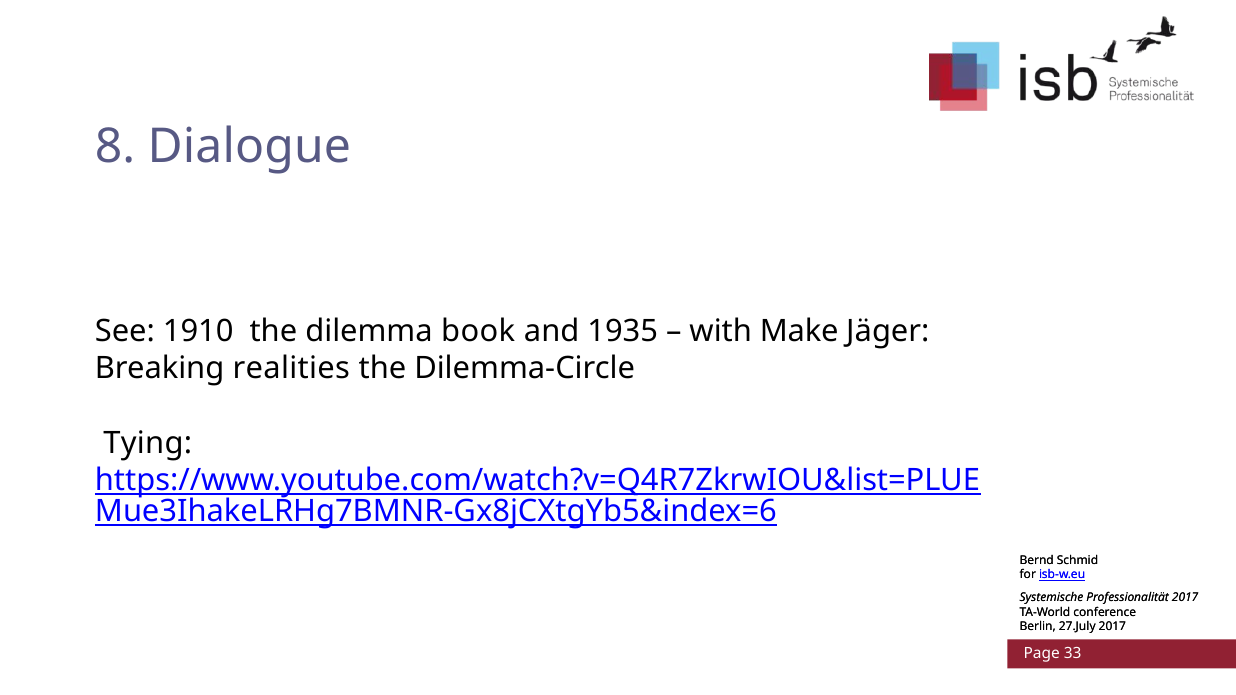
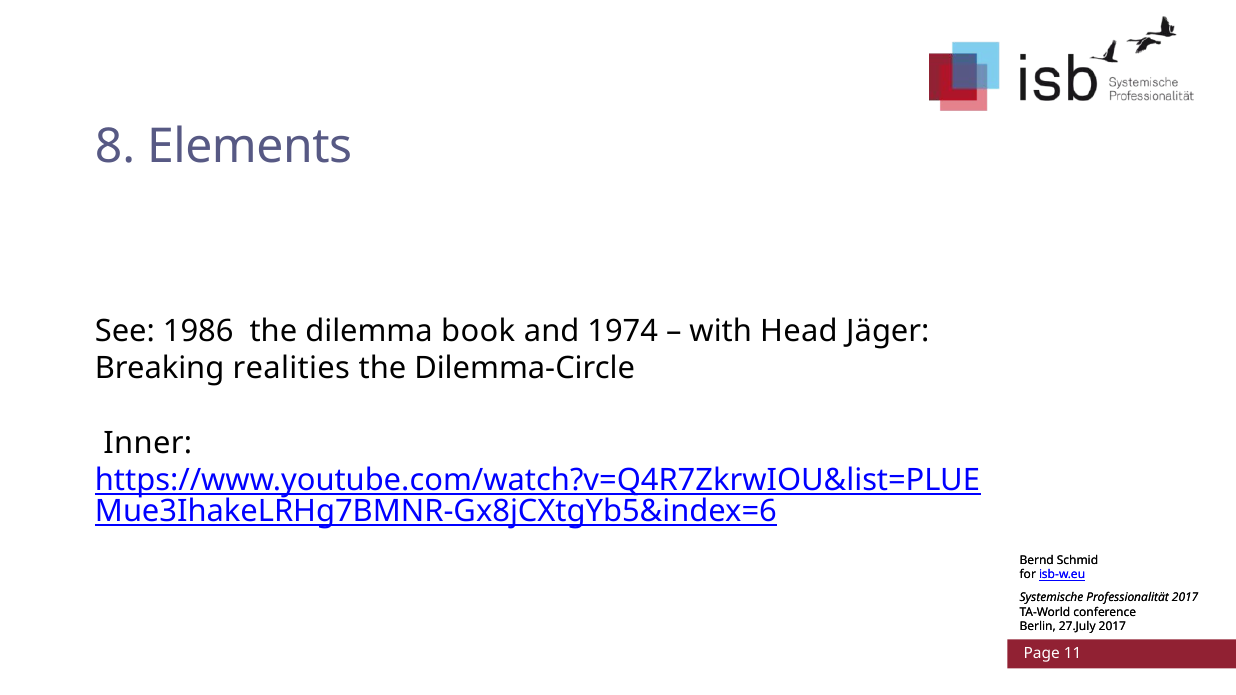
Dialogue: Dialogue -> Elements
1910: 1910 -> 1986
1935: 1935 -> 1974
Make: Make -> Head
Tying: Tying -> Inner
33: 33 -> 11
